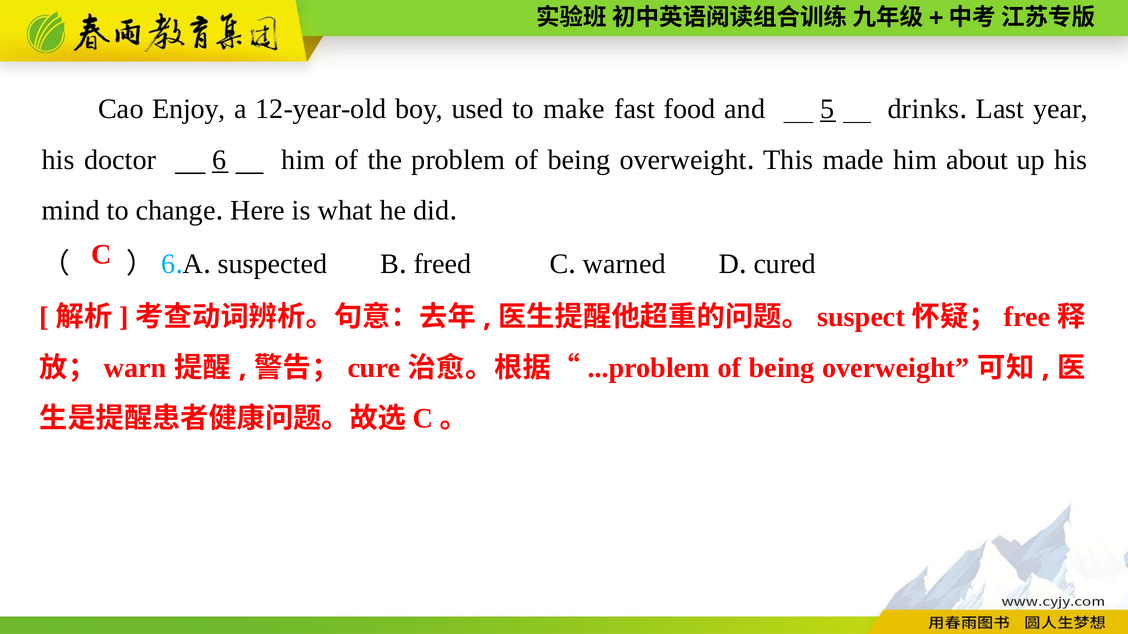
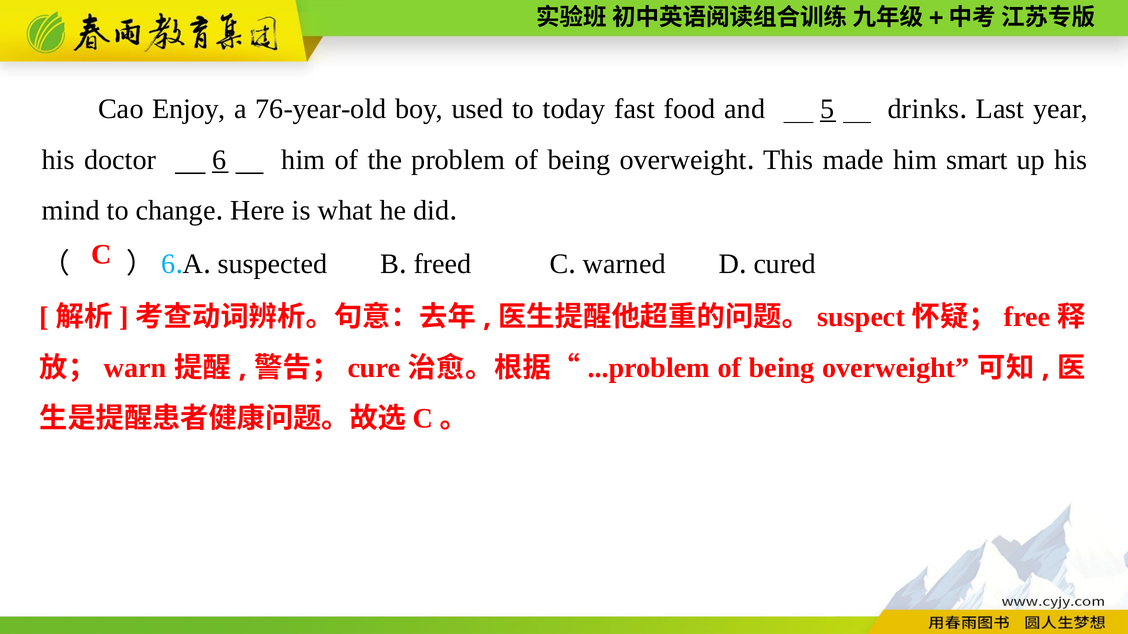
12-year-old: 12-year-old -> 76-year-old
make: make -> today
about: about -> smart
